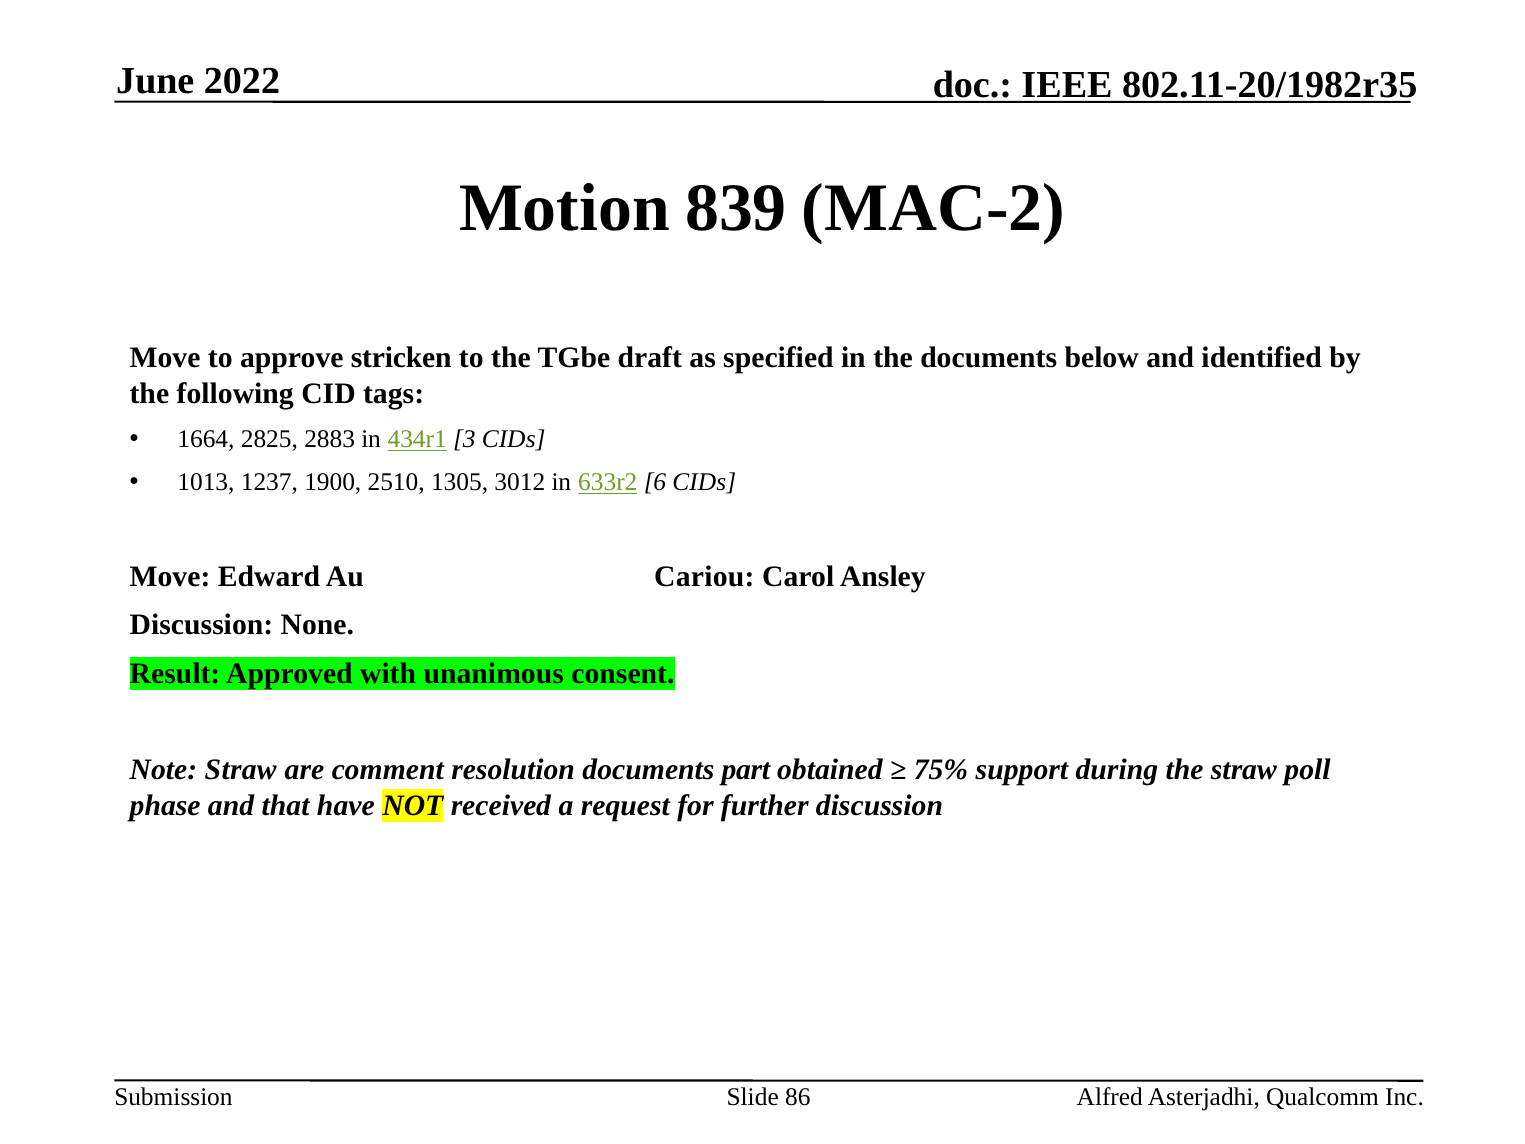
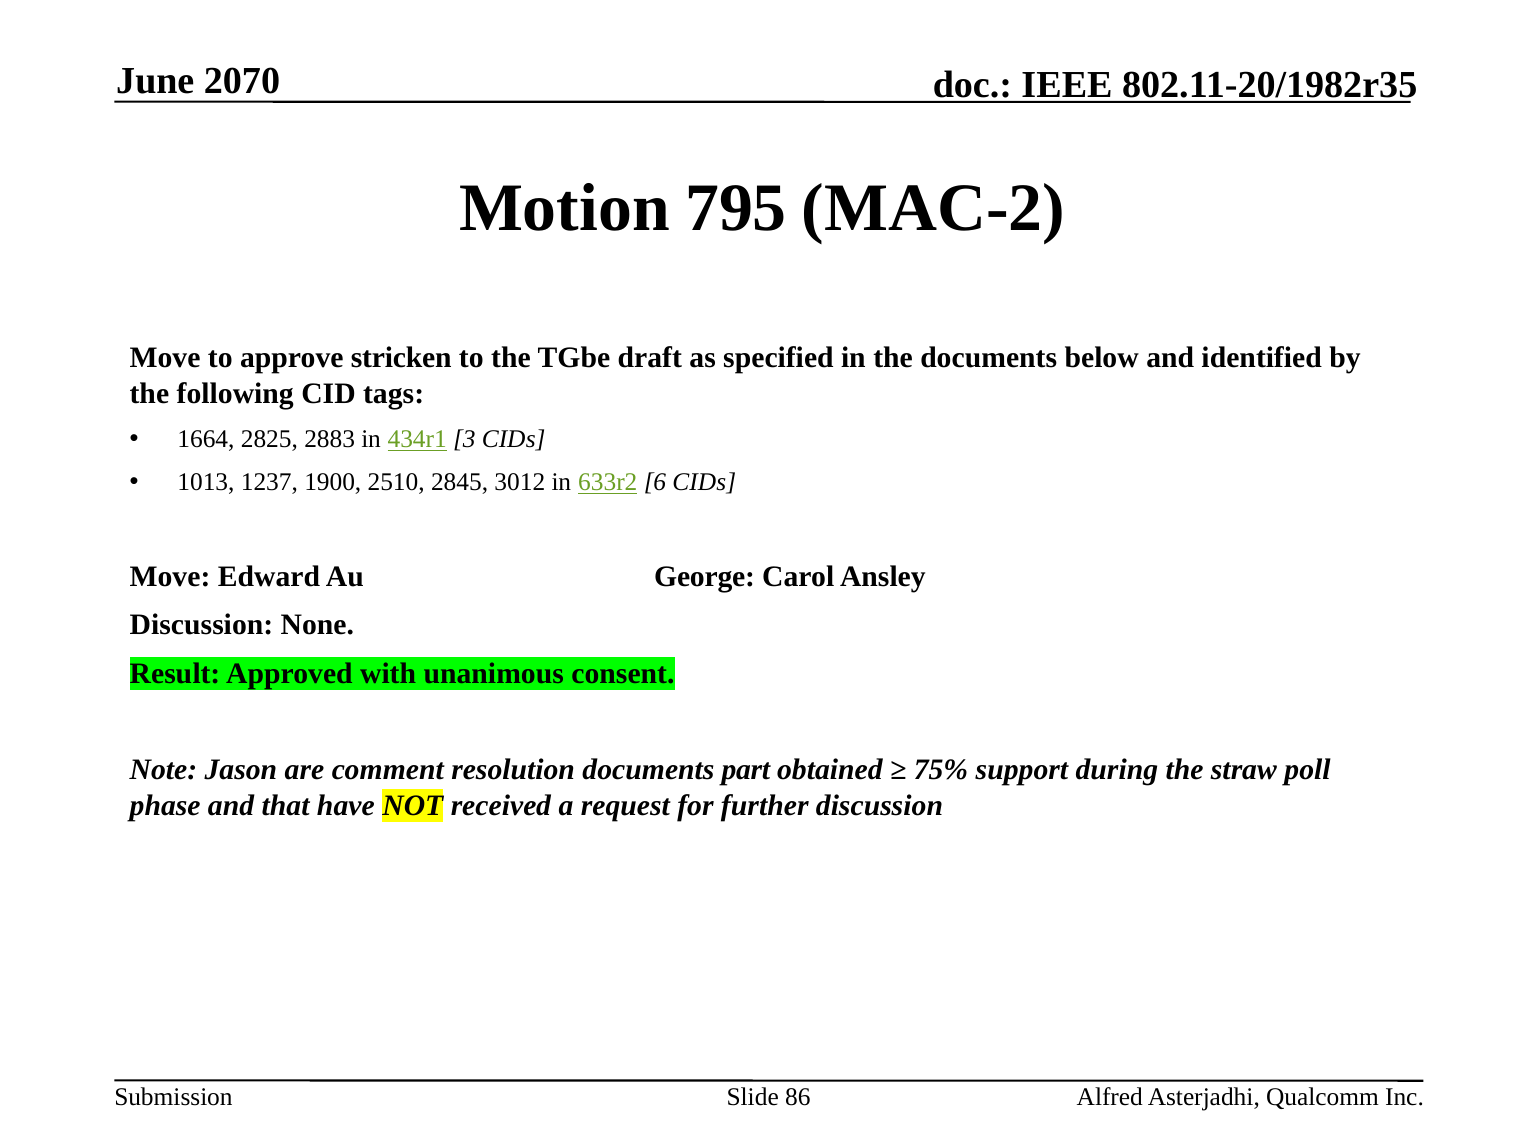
2022: 2022 -> 2070
839: 839 -> 795
1305: 1305 -> 2845
Cariou: Cariou -> George
Note Straw: Straw -> Jason
